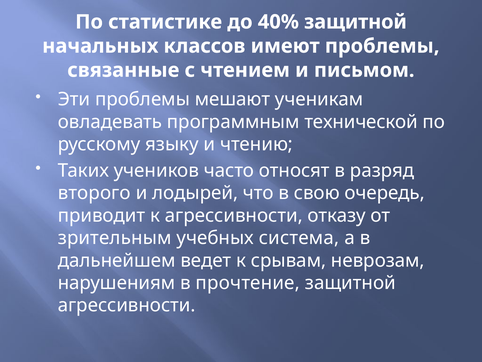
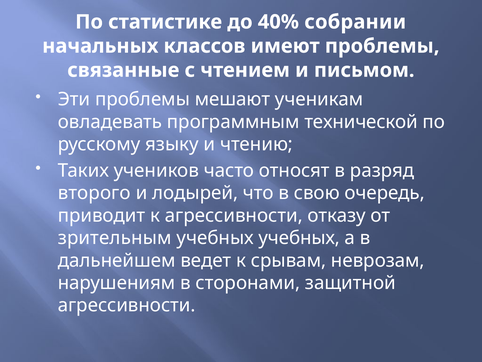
40% защитной: защитной -> собрании
учебных система: система -> учебных
прочтение: прочтение -> сторонами
